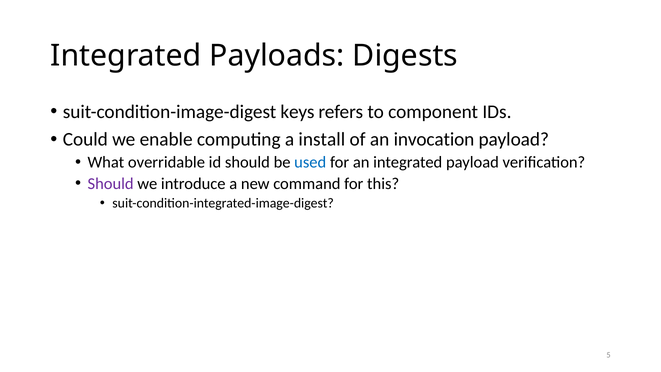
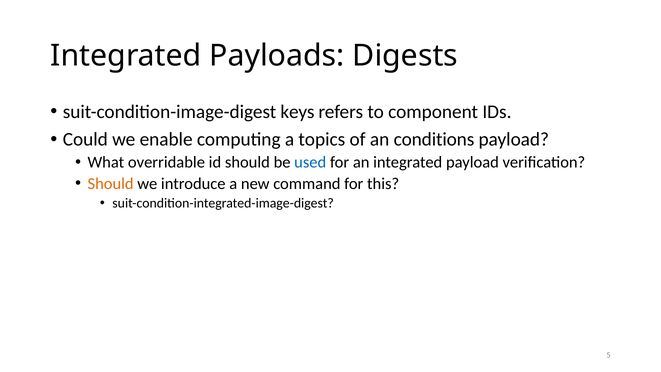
install: install -> topics
invocation: invocation -> conditions
Should at (111, 184) colour: purple -> orange
